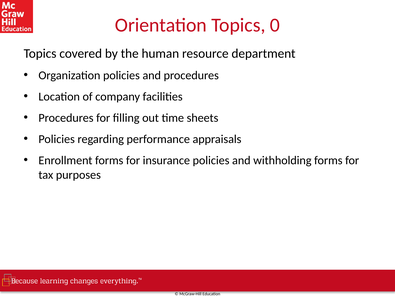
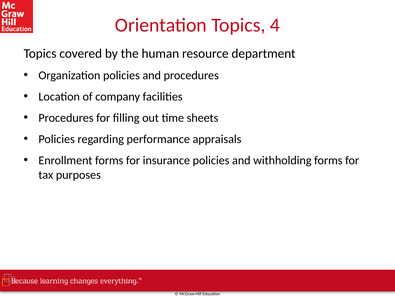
0: 0 -> 4
